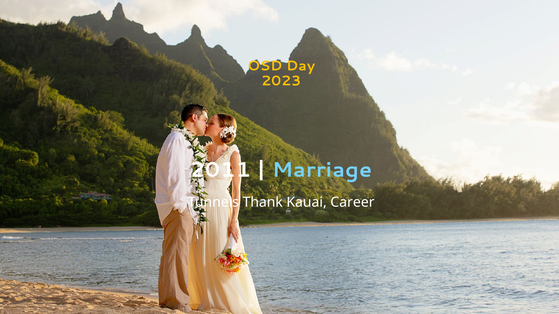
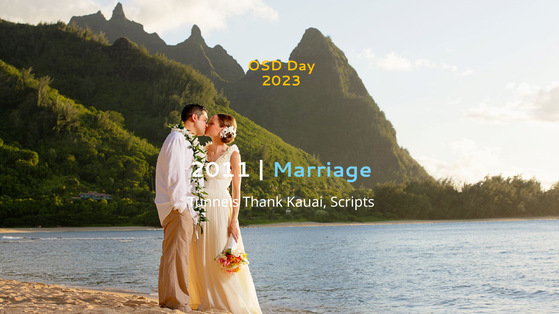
Career: Career -> Scripts
